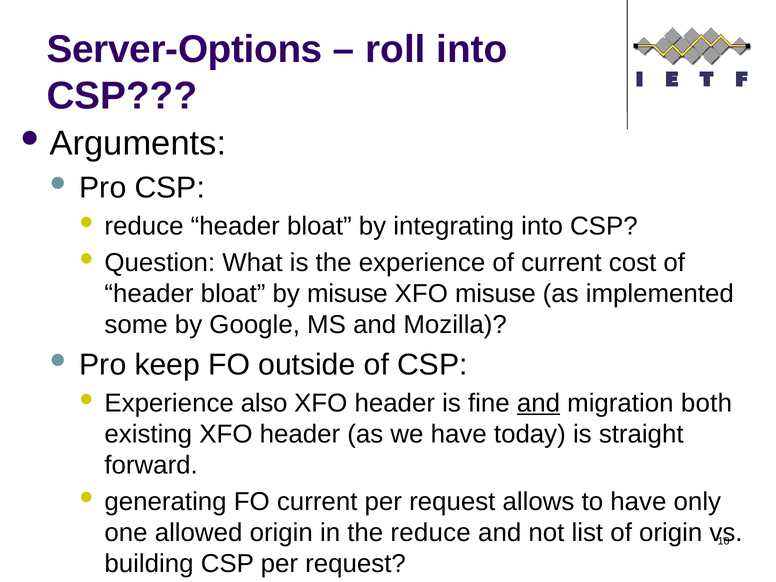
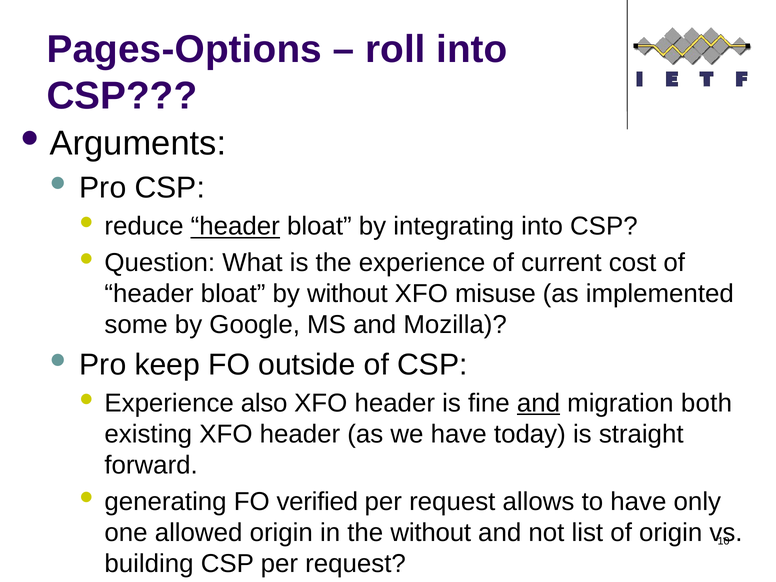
Server-Options: Server-Options -> Pages-Options
header at (235, 226) underline: none -> present
by misuse: misuse -> without
FO current: current -> verified
the reduce: reduce -> without
